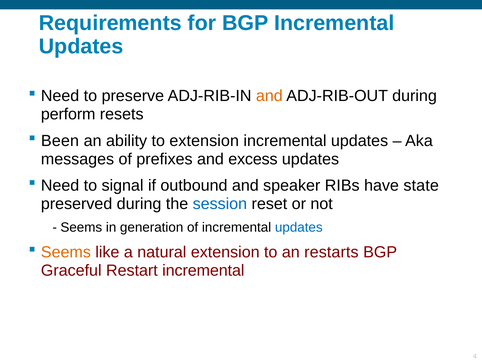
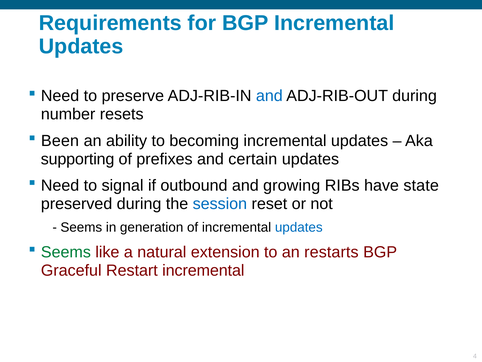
and at (269, 96) colour: orange -> blue
perform: perform -> number
to extension: extension -> becoming
messages: messages -> supporting
excess: excess -> certain
speaker: speaker -> growing
Seems at (66, 252) colour: orange -> green
